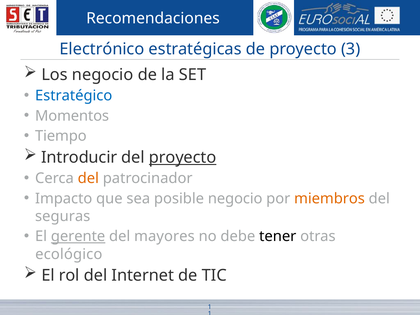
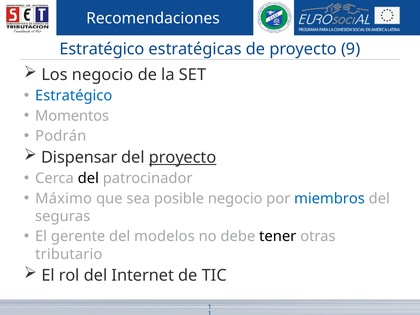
Electrónico at (102, 49): Electrónico -> Estratégico
3: 3 -> 9
Tiempo: Tiempo -> Podrán
Introducir: Introducir -> Dispensar
del at (88, 178) colour: orange -> black
Impacto: Impacto -> Máximo
miembros colour: orange -> blue
gerente underline: present -> none
mayores: mayores -> modelos
ecológico: ecológico -> tributario
